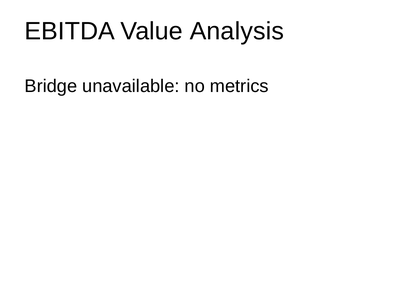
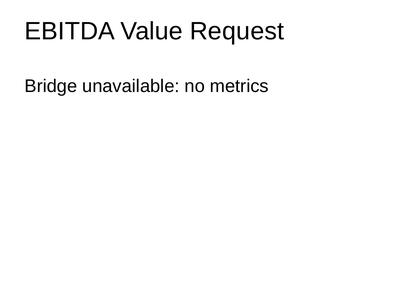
Analysis: Analysis -> Request
